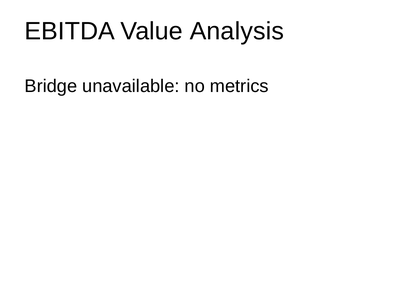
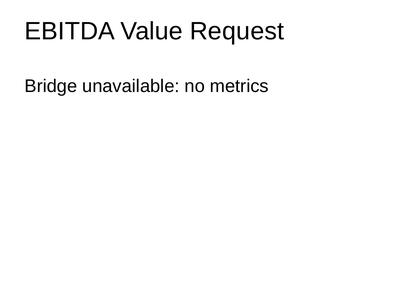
Analysis: Analysis -> Request
